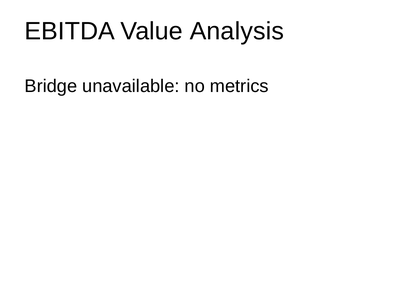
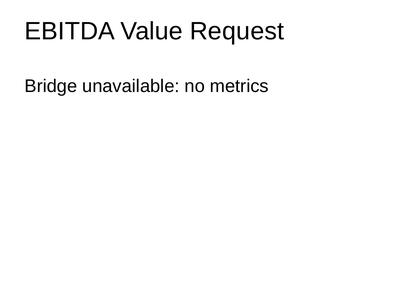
Analysis: Analysis -> Request
